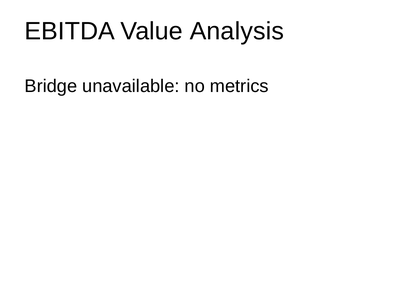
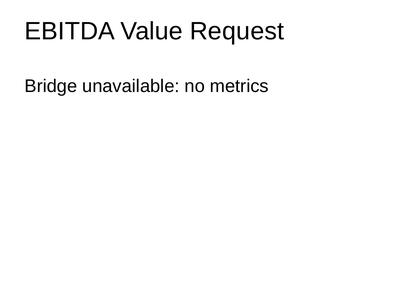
Analysis: Analysis -> Request
